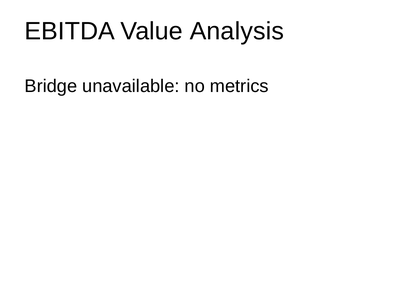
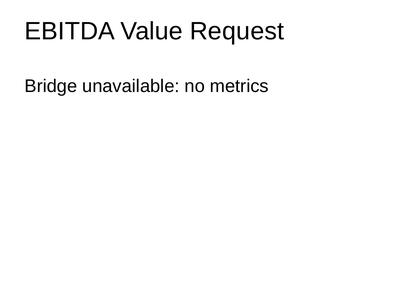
Analysis: Analysis -> Request
